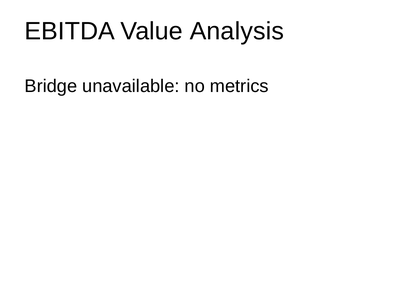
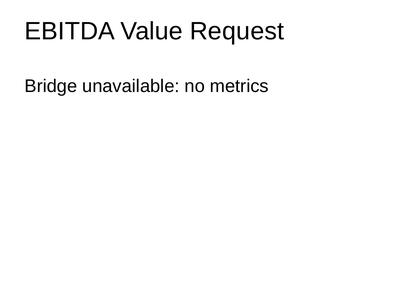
Analysis: Analysis -> Request
